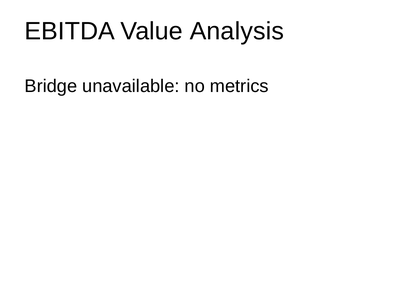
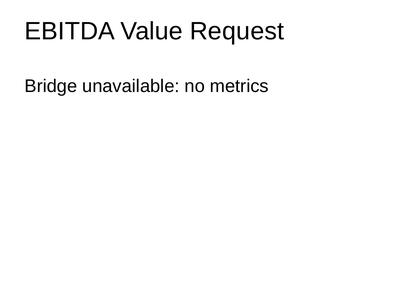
Analysis: Analysis -> Request
